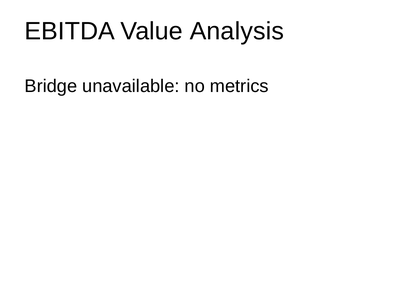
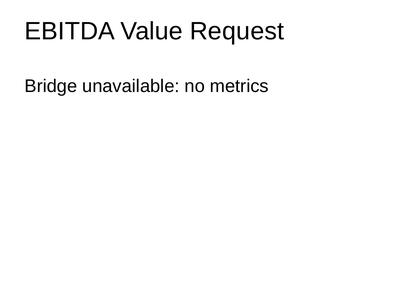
Analysis: Analysis -> Request
